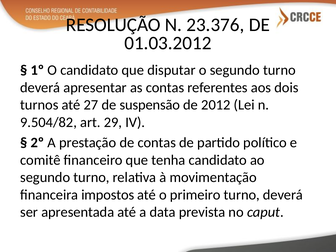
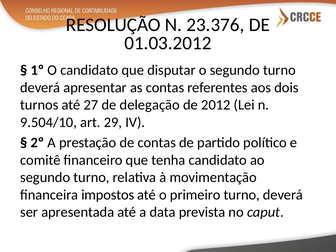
suspensão: suspensão -> delegação
9.504/82: 9.504/82 -> 9.504/10
